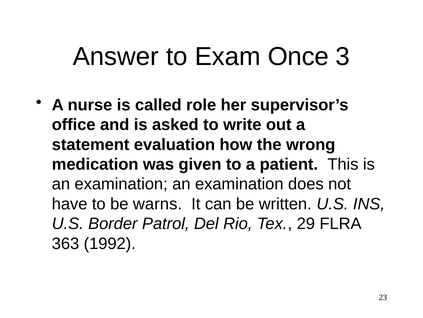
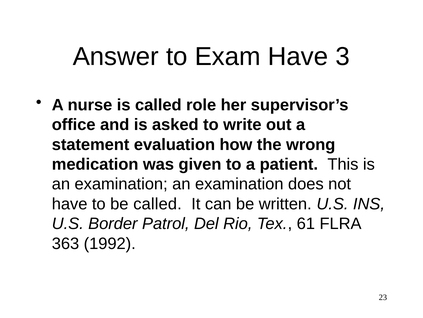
Exam Once: Once -> Have
be warns: warns -> called
29: 29 -> 61
